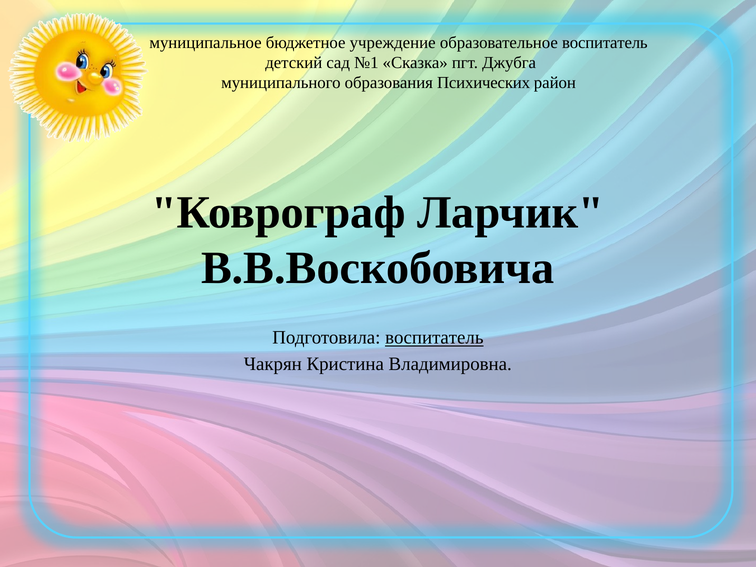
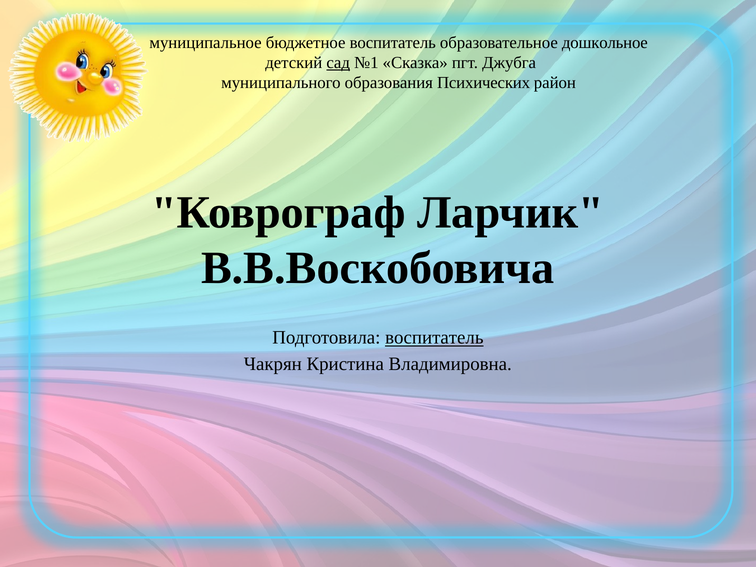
бюджетное учреждение: учреждение -> воспитатель
образовательное воспитатель: воспитатель -> дошкольное
сад underline: none -> present
